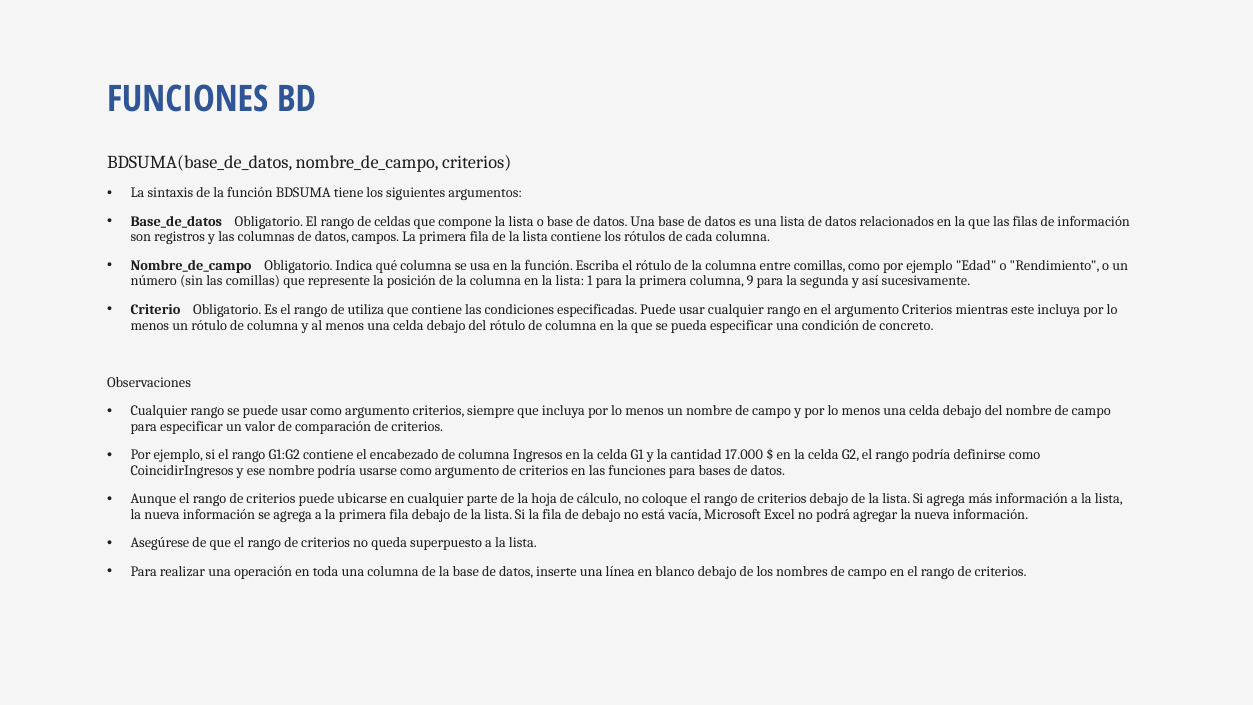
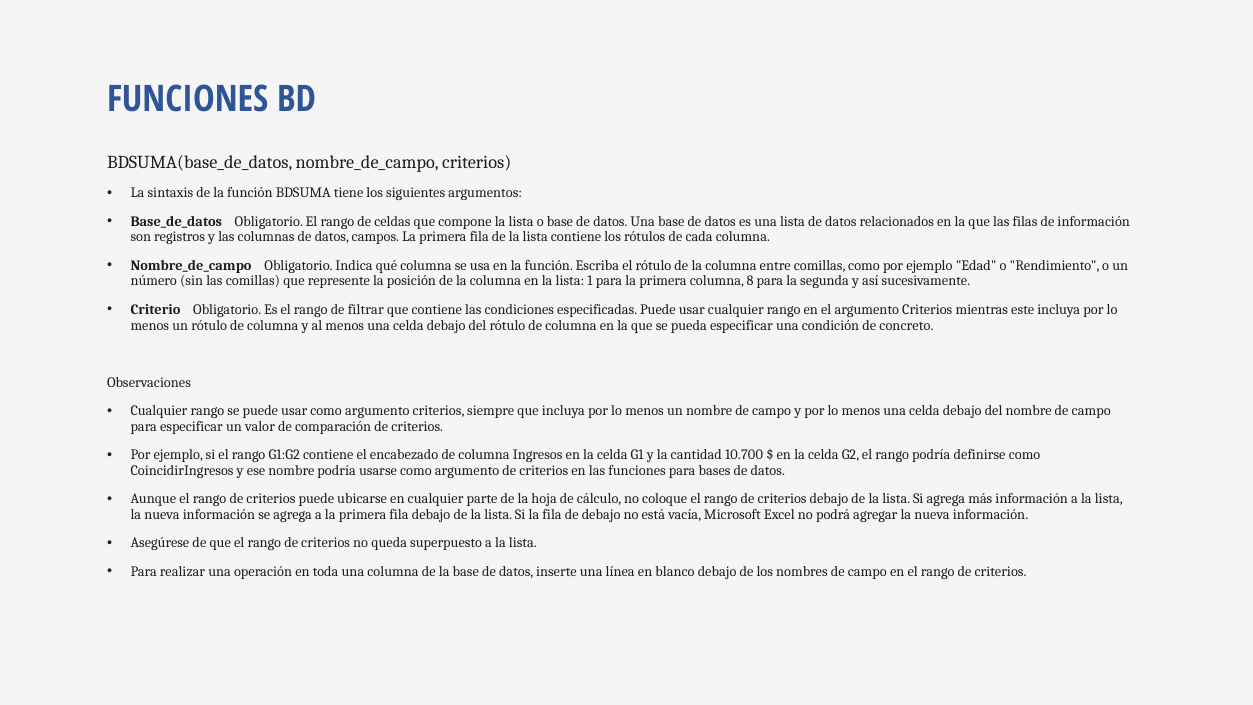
9: 9 -> 8
utiliza: utiliza -> filtrar
17.000: 17.000 -> 10.700
